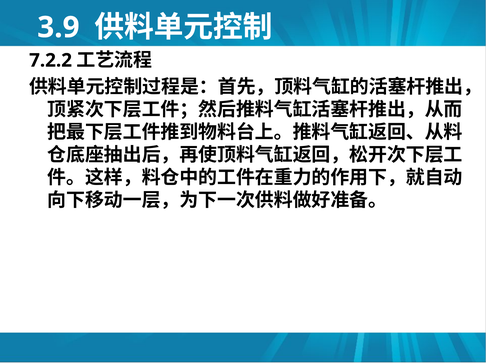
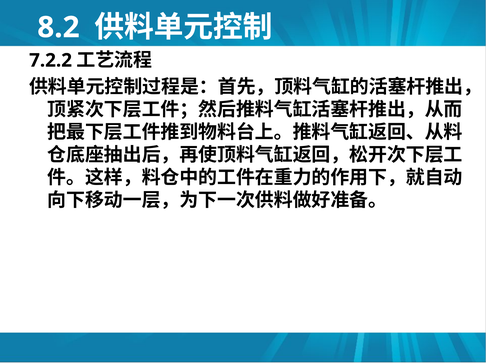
3.9: 3.9 -> 8.2
